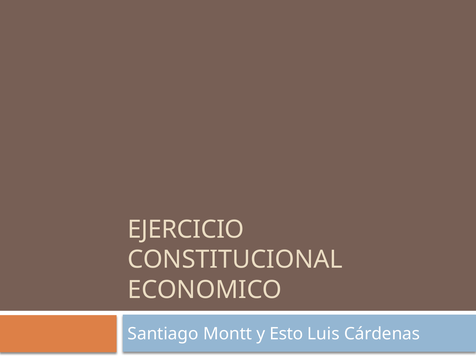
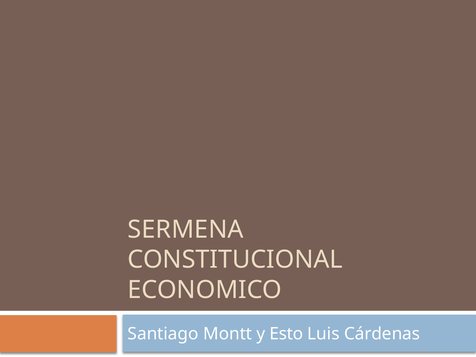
EJERCICIO: EJERCICIO -> SERMENA
